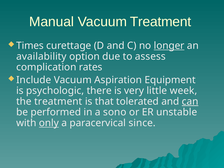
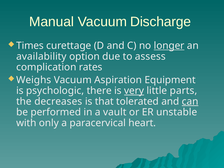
Vacuum Treatment: Treatment -> Discharge
Include: Include -> Weighs
very underline: none -> present
week: week -> parts
the treatment: treatment -> decreases
sono: sono -> vault
only underline: present -> none
since: since -> heart
